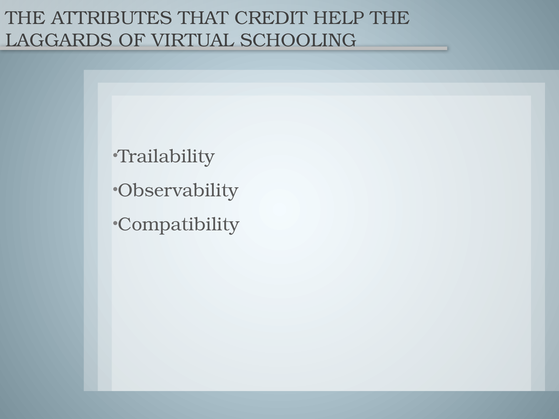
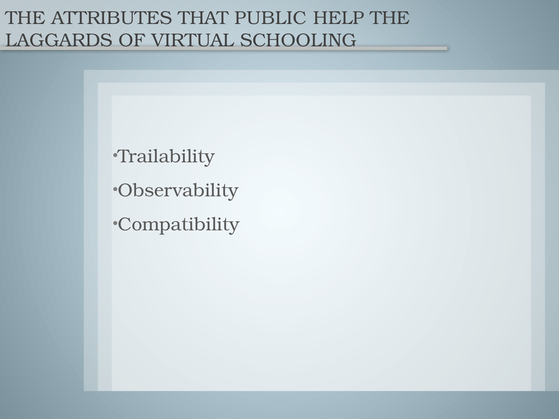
CREDIT: CREDIT -> PUBLIC
